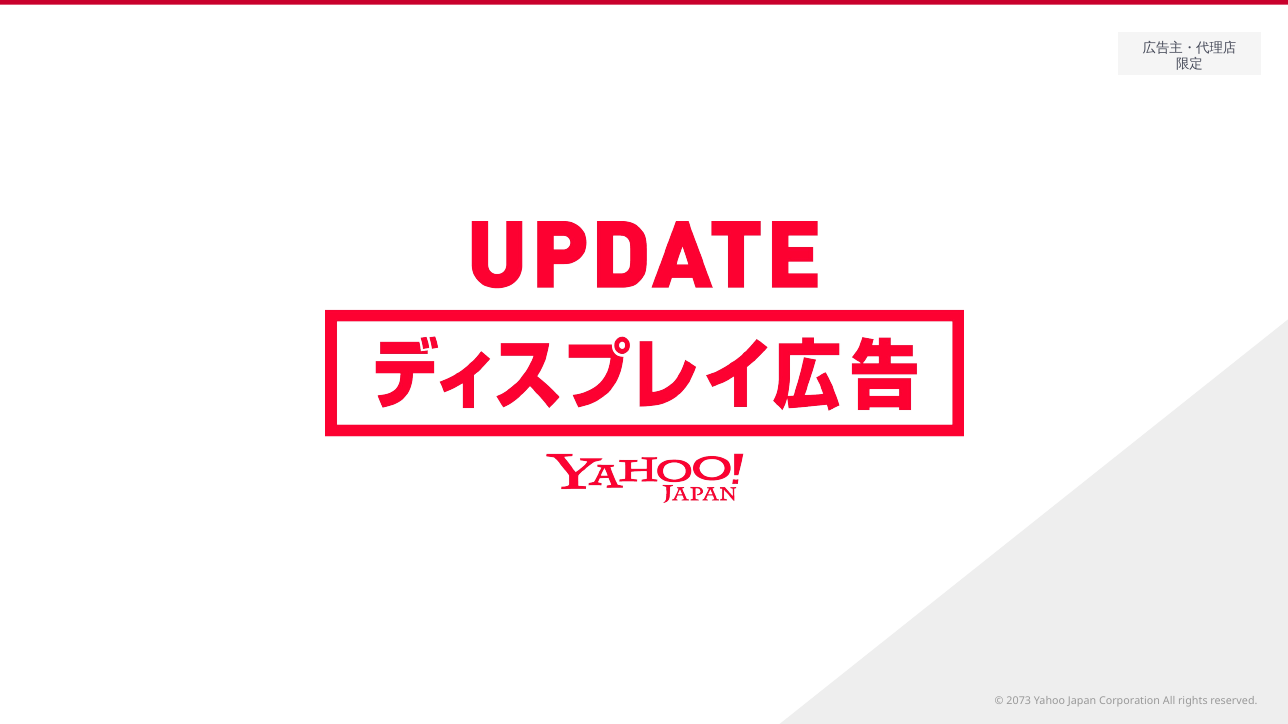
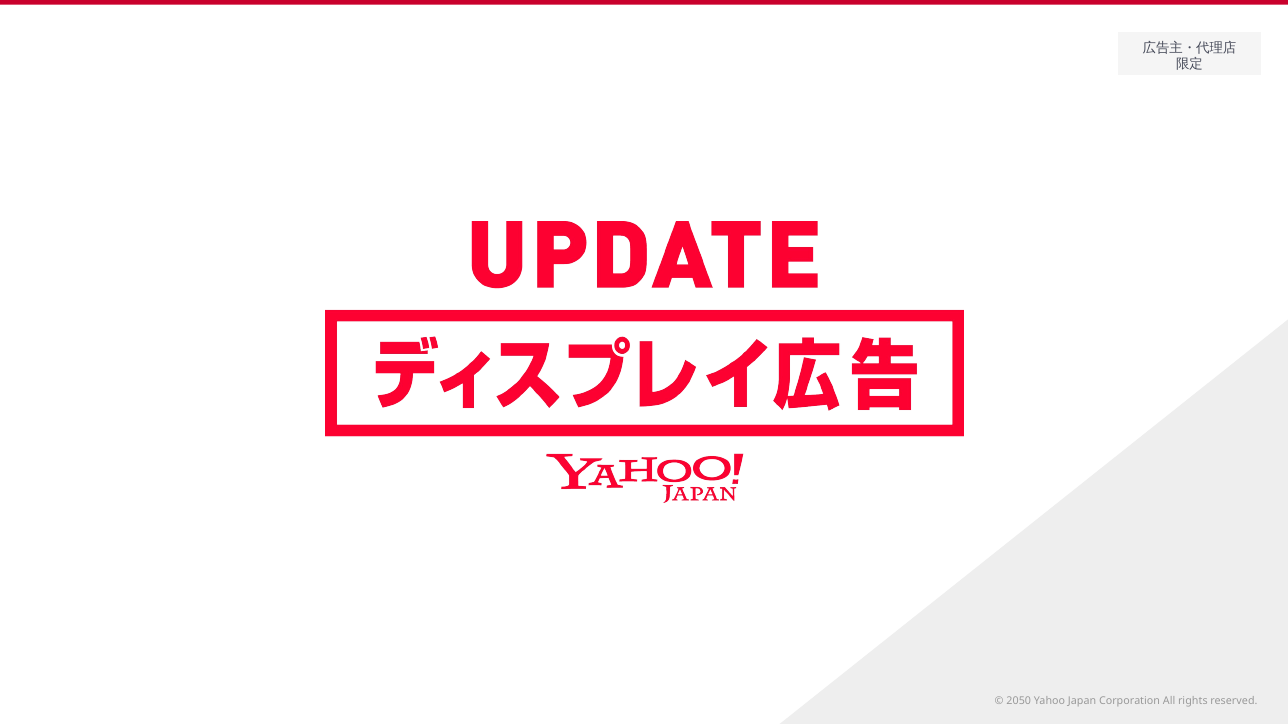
2073: 2073 -> 2050
